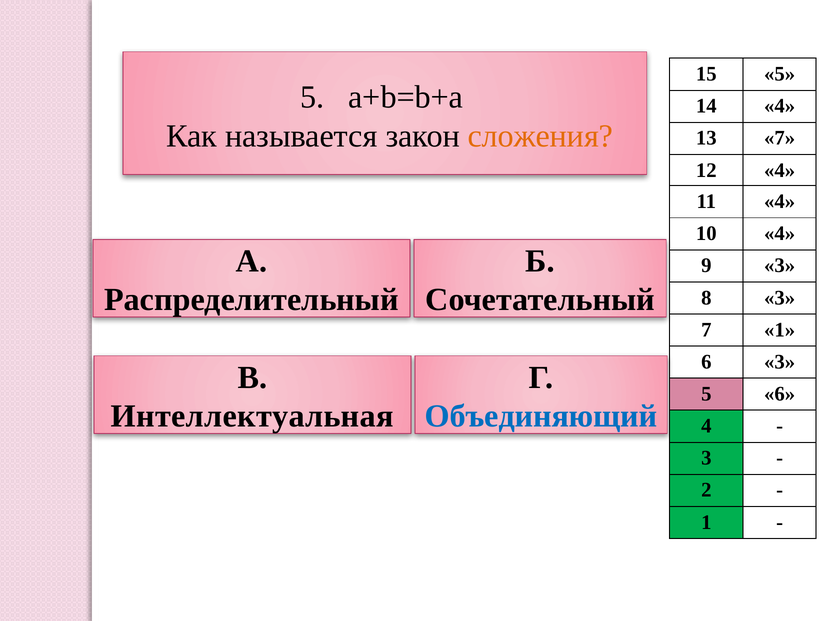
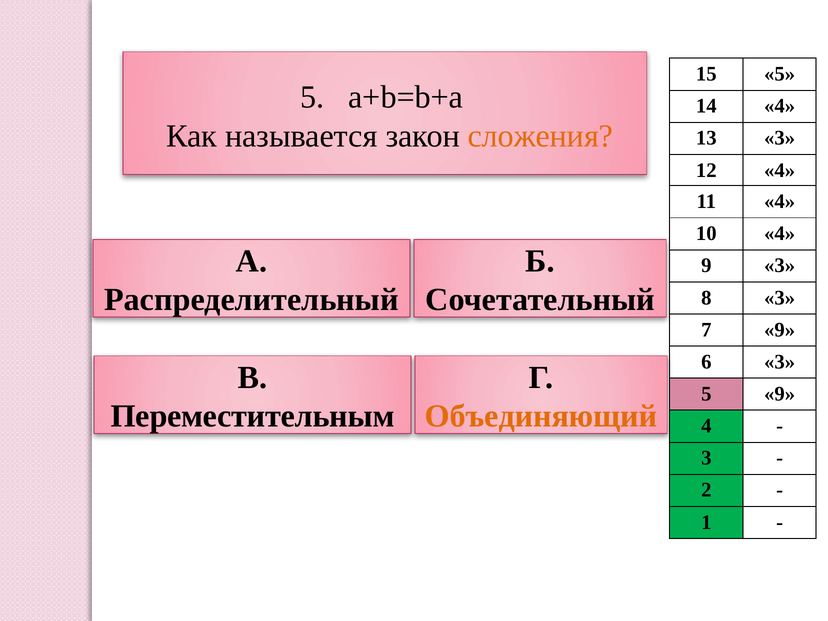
13 7: 7 -> 3
7 1: 1 -> 9
5 6: 6 -> 9
Интеллектуальная: Интеллектуальная -> Переместительным
Объединяющий colour: blue -> orange
